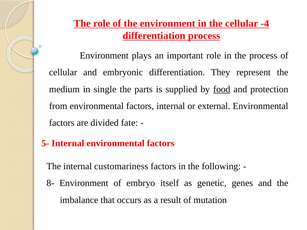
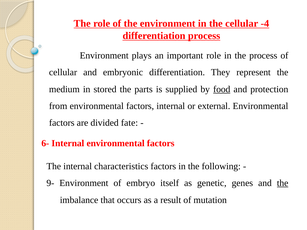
single: single -> stored
5-: 5- -> 6-
customariness: customariness -> characteristics
8-: 8- -> 9-
the at (283, 183) underline: none -> present
